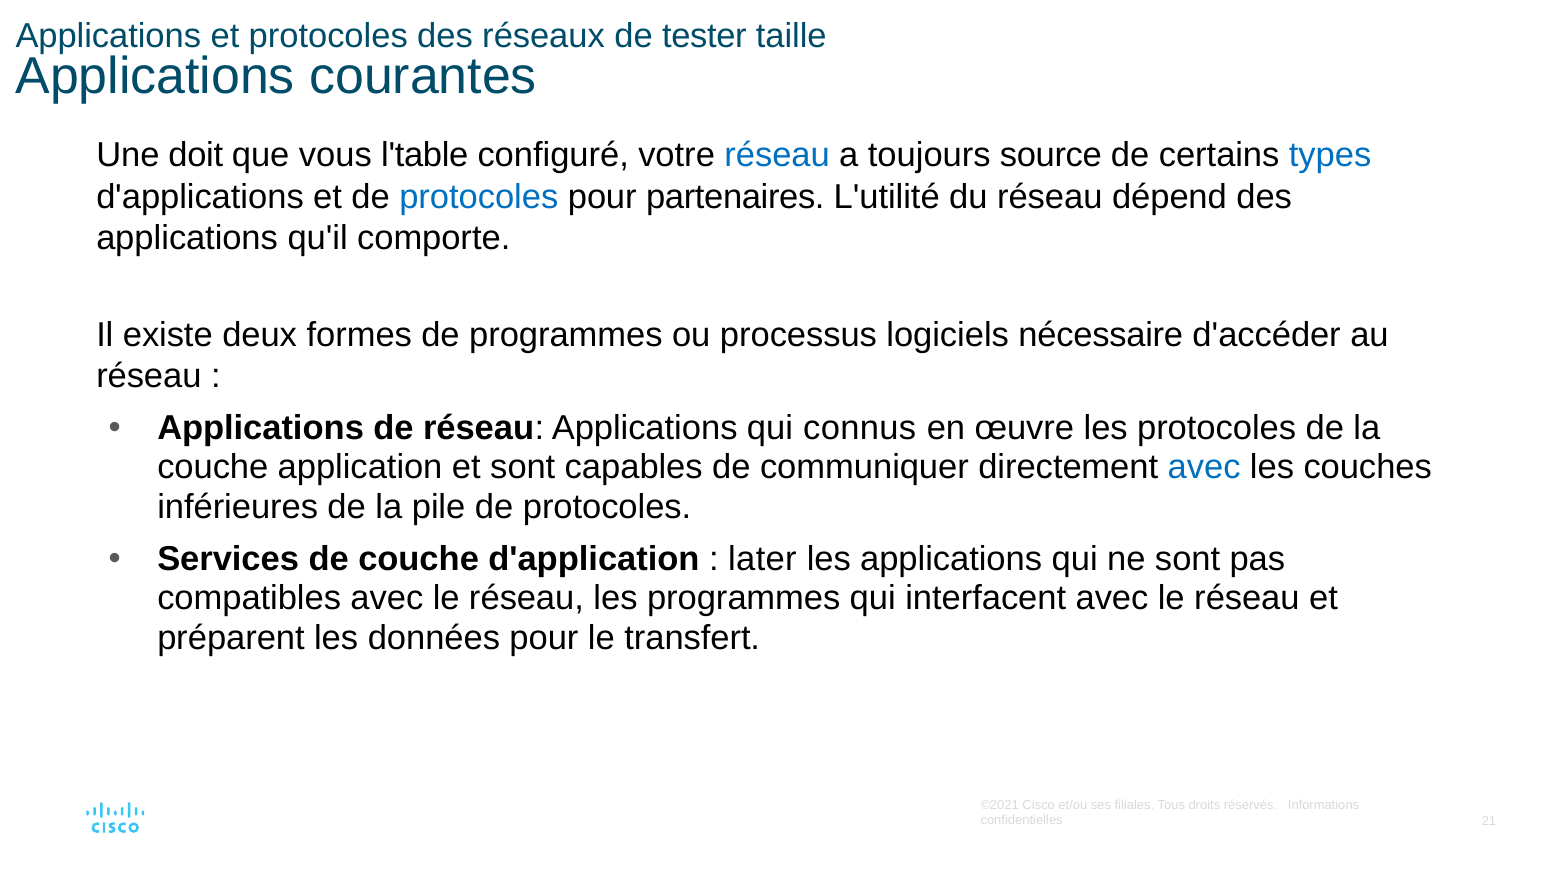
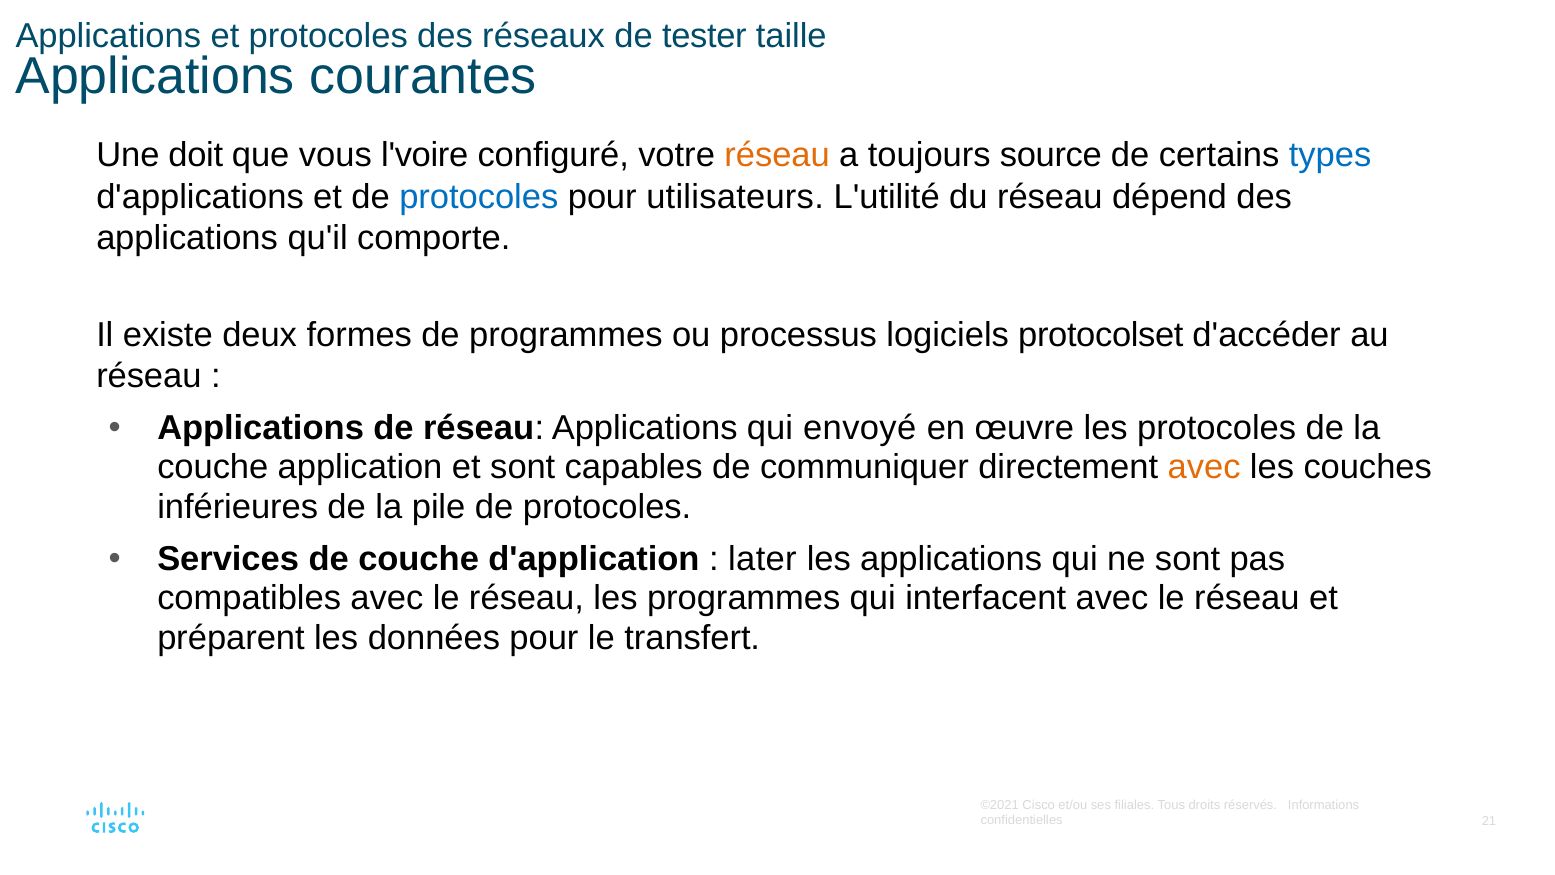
l'table: l'table -> l'voire
réseau at (777, 155) colour: blue -> orange
partenaires: partenaires -> utilisateurs
nécessaire: nécessaire -> protocolset
connus: connus -> envoyé
avec at (1204, 467) colour: blue -> orange
